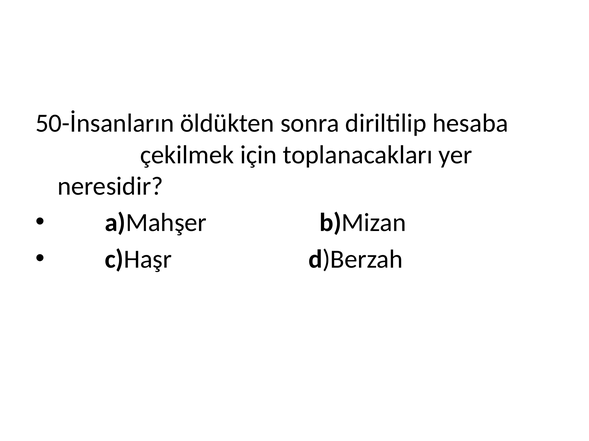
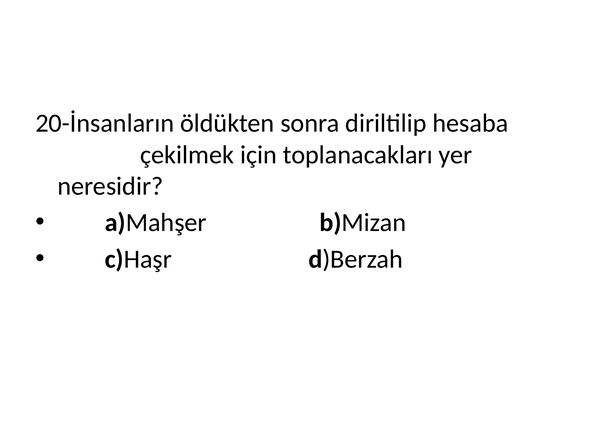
50-İnsanların: 50-İnsanların -> 20-İnsanların
